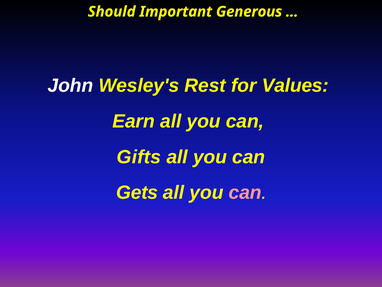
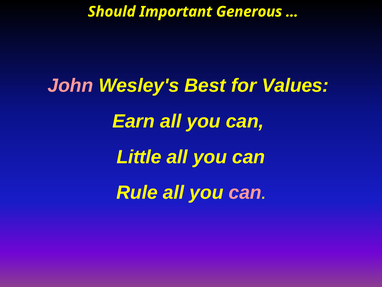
John colour: white -> pink
Rest: Rest -> Best
Gifts: Gifts -> Little
Gets: Gets -> Rule
